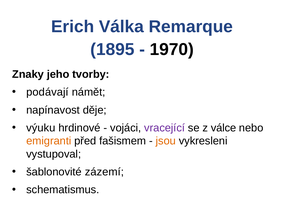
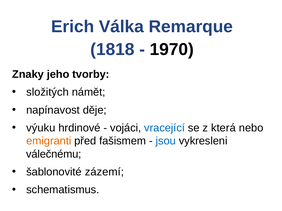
1895: 1895 -> 1818
podávají: podávají -> složitých
vracející colour: purple -> blue
válce: válce -> která
jsou colour: orange -> blue
vystupoval: vystupoval -> válečnému
